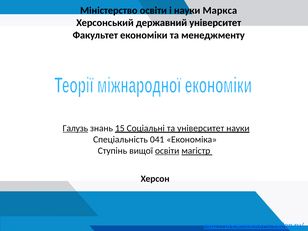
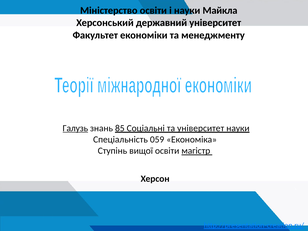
Маркса: Маркса -> Майкла
15: 15 -> 85
041: 041 -> 059
освіти at (167, 151) underline: present -> none
